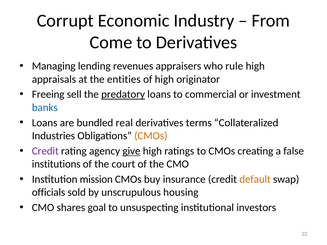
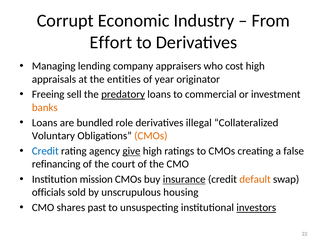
Come: Come -> Effort
revenues: revenues -> company
rule: rule -> cost
of high: high -> year
banks colour: blue -> orange
real: real -> role
terms: terms -> illegal
Industries: Industries -> Voluntary
Credit at (45, 151) colour: purple -> blue
institutions: institutions -> refinancing
insurance underline: none -> present
goal: goal -> past
investors underline: none -> present
